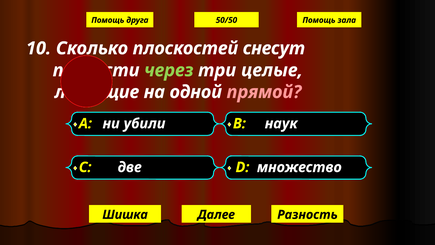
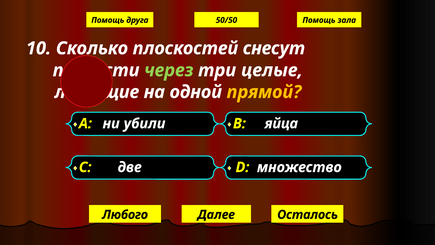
прямой colour: pink -> yellow
наук: наук -> яйца
Шишка: Шишка -> Любого
Разность: Разность -> Осталось
